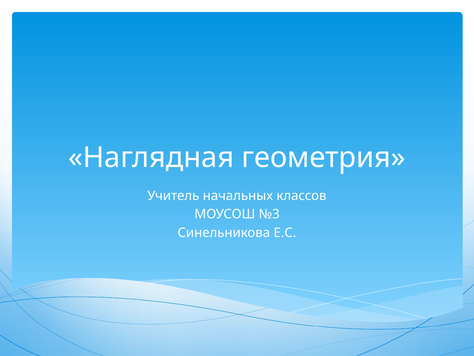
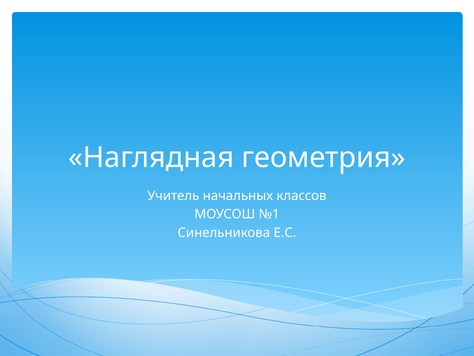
№3: №3 -> №1
